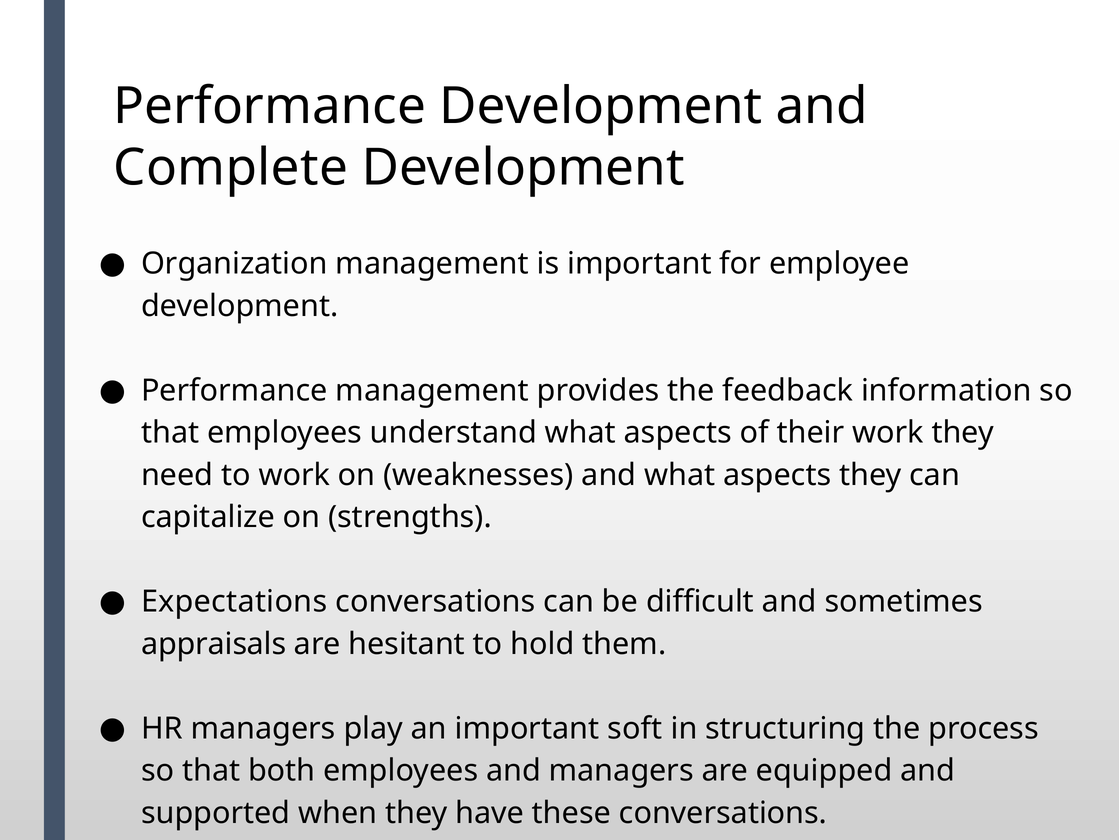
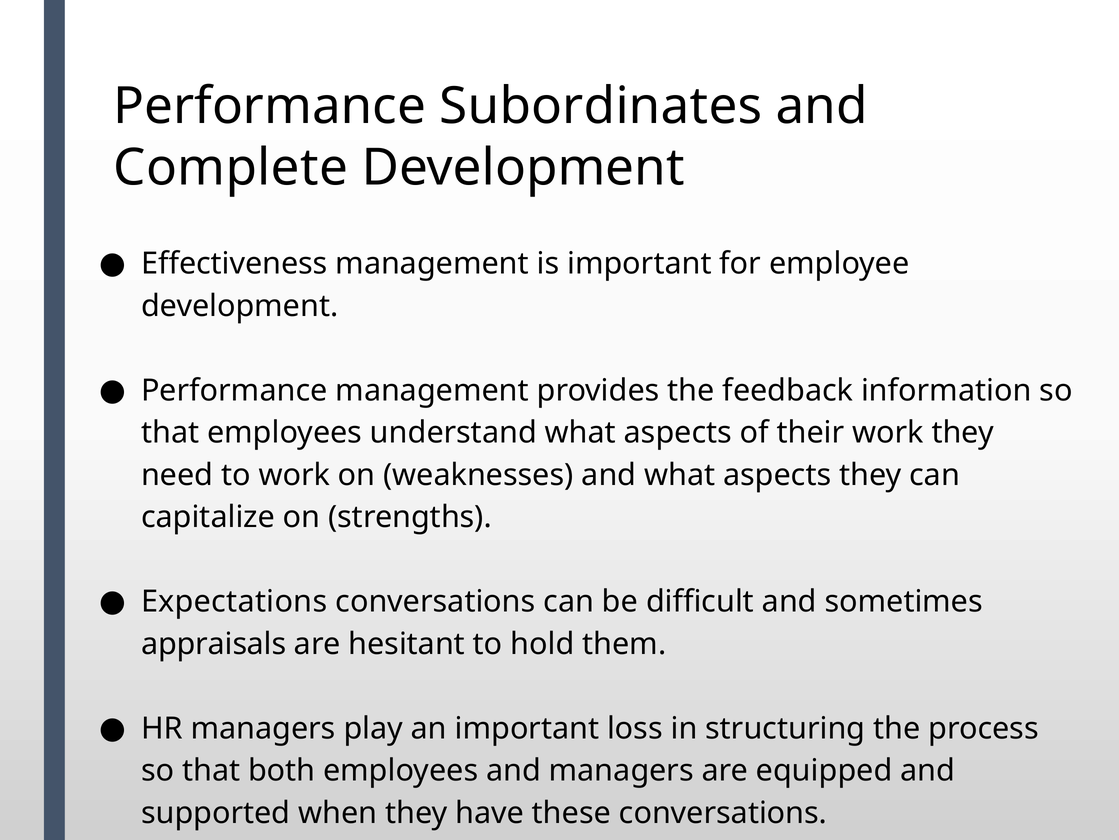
Performance Development: Development -> Subordinates
Organization: Organization -> Effectiveness
soft: soft -> loss
